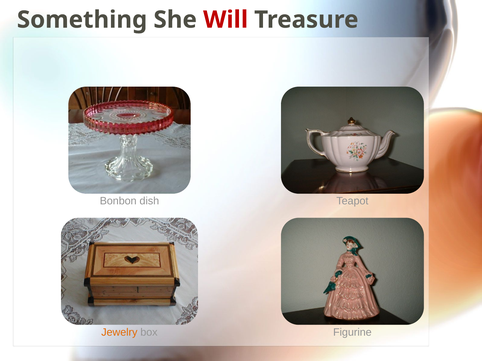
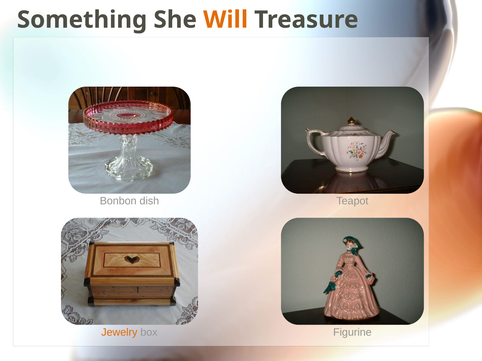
Will colour: red -> orange
